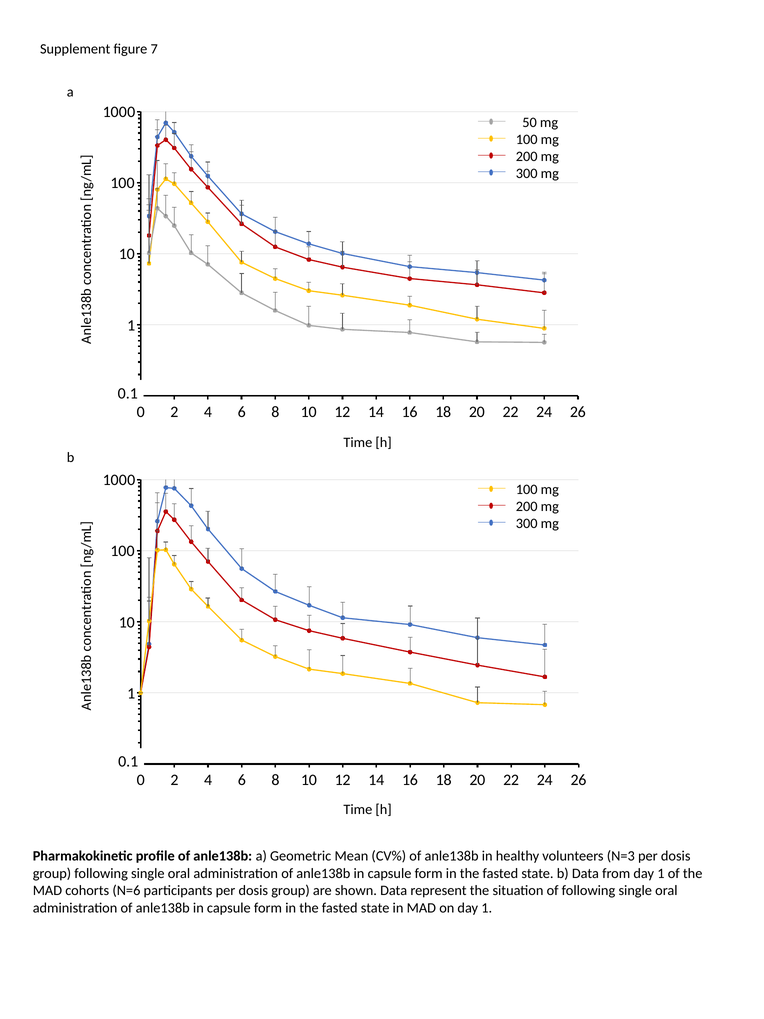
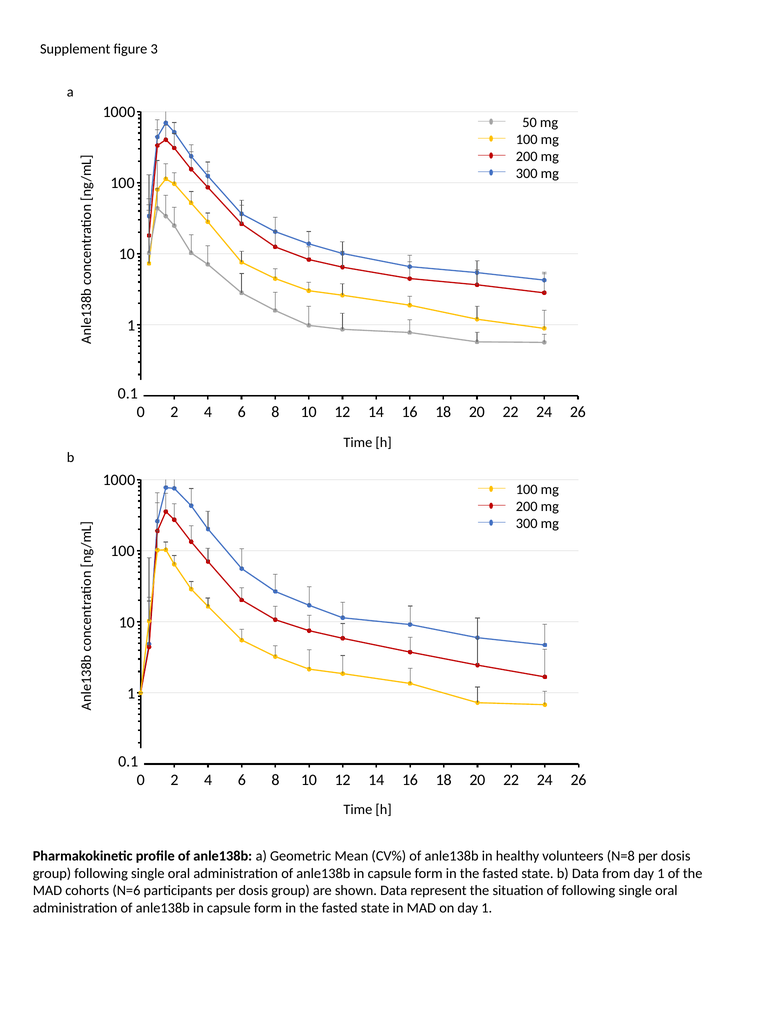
figure 7: 7 -> 3
N=3: N=3 -> N=8
